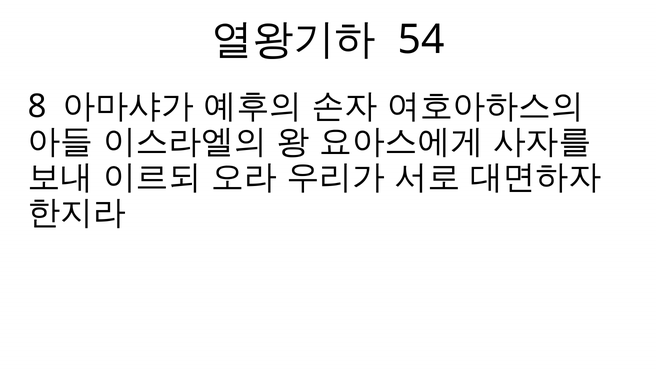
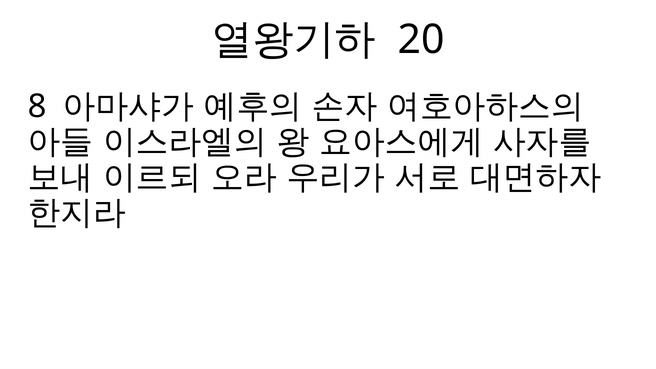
54: 54 -> 20
